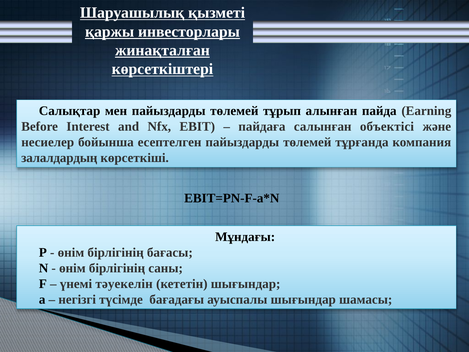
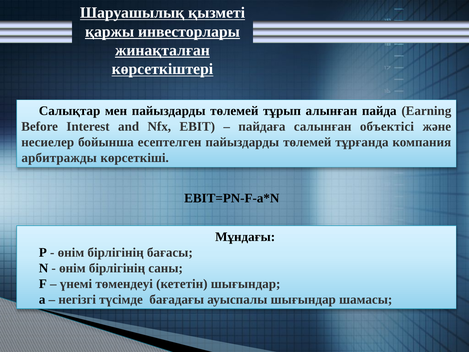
залалдардың: залалдардың -> арбитражды
тәуекелін: тәуекелін -> төмендеуі
